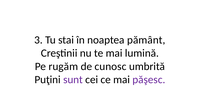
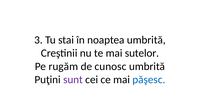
noaptea pământ: pământ -> umbrită
lumină: lumină -> sutelor
păşesc colour: purple -> blue
